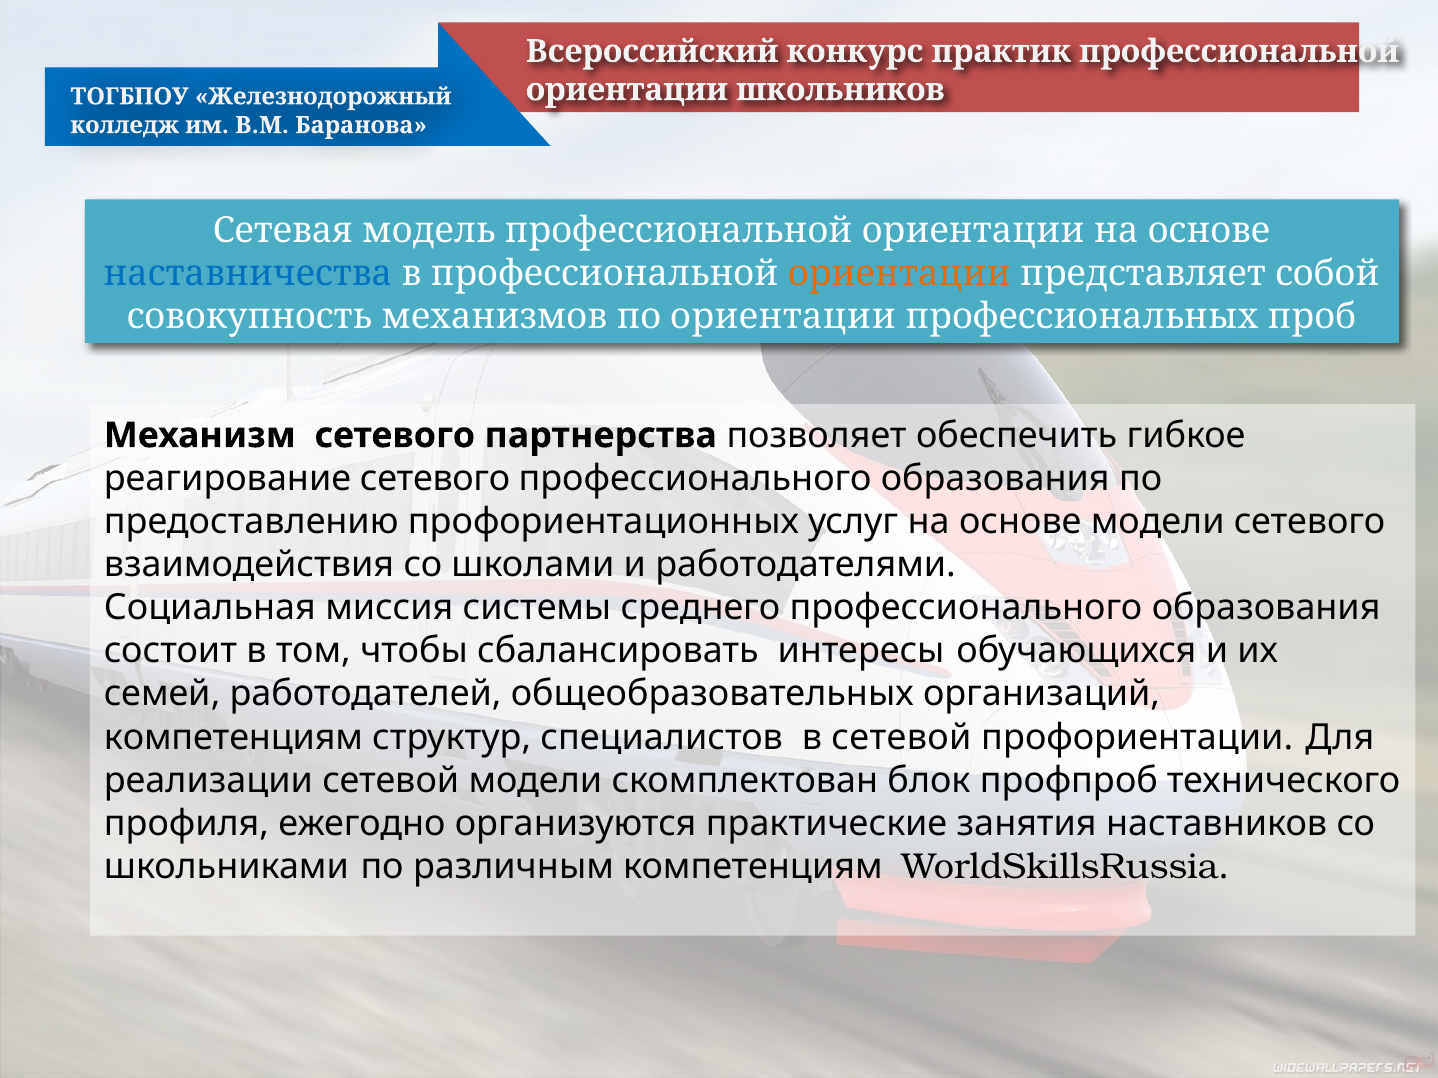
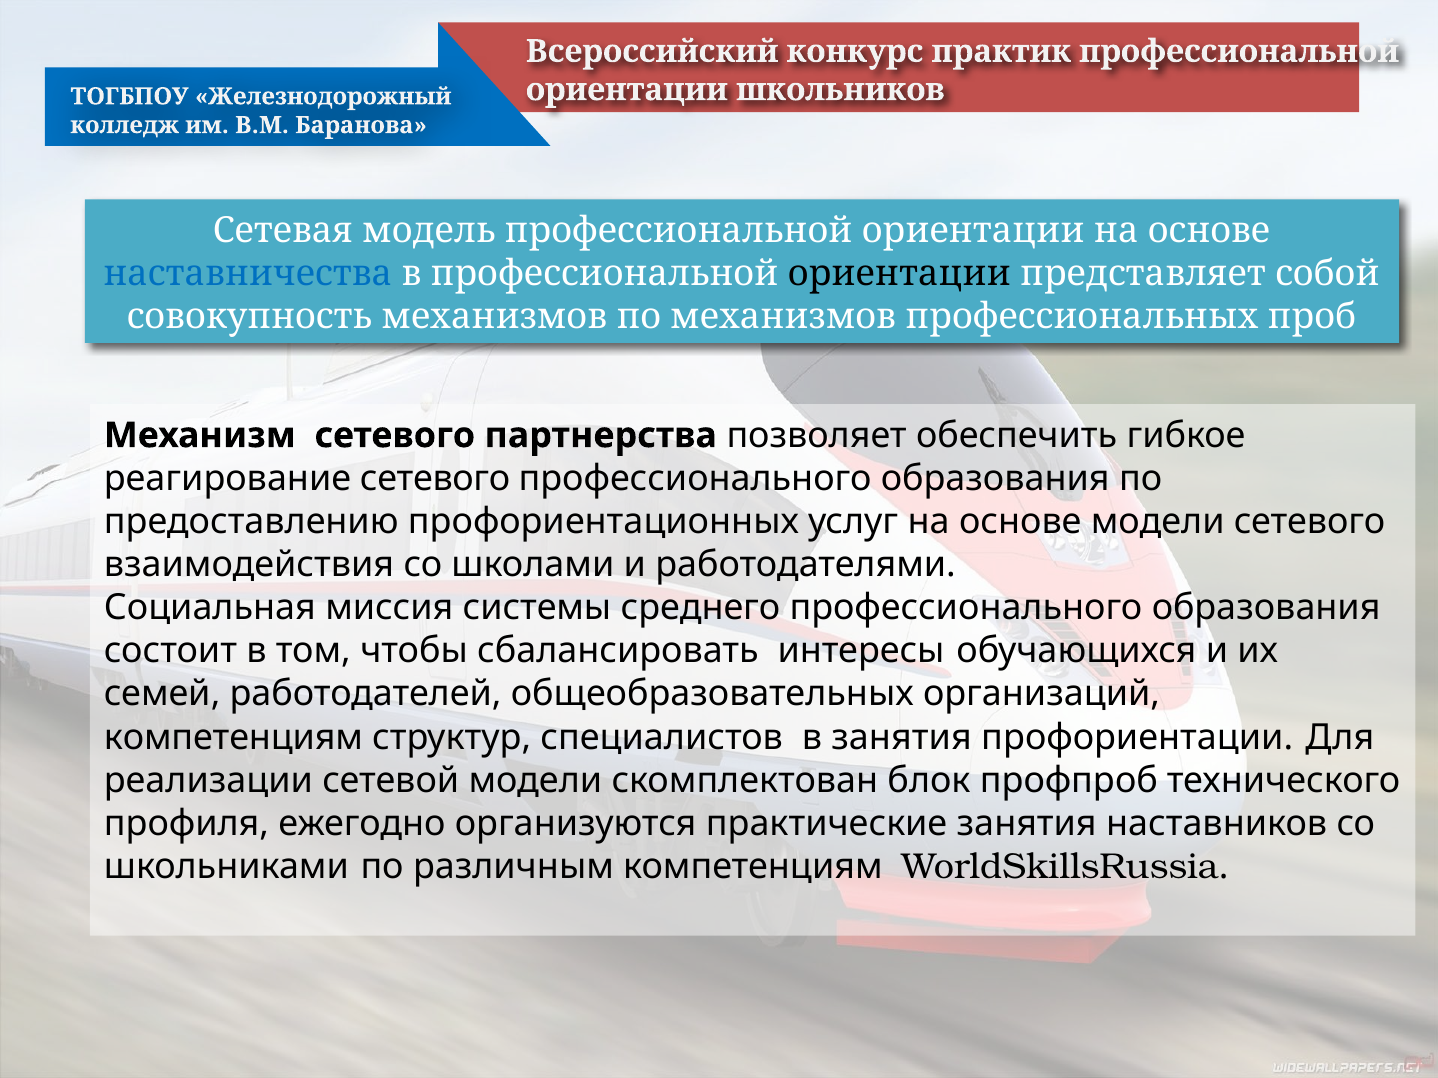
ориентации at (899, 274) colour: orange -> black
по ориентации: ориентации -> механизмов
в сетевой: сетевой -> занятия
